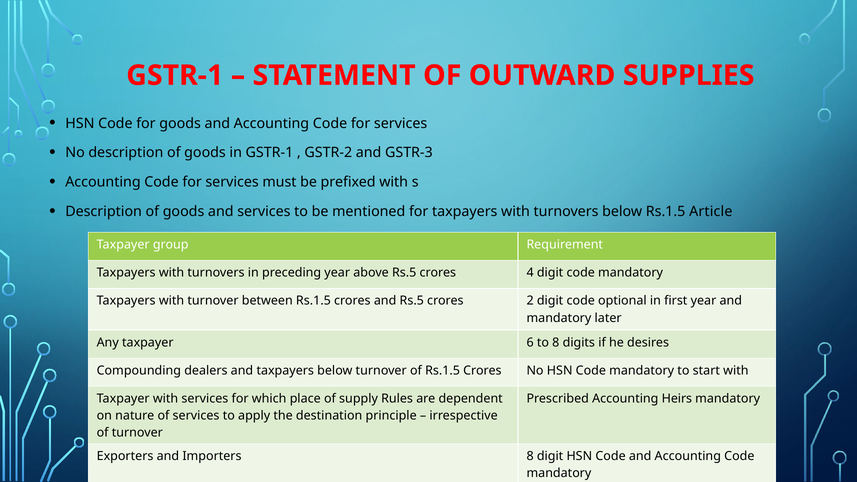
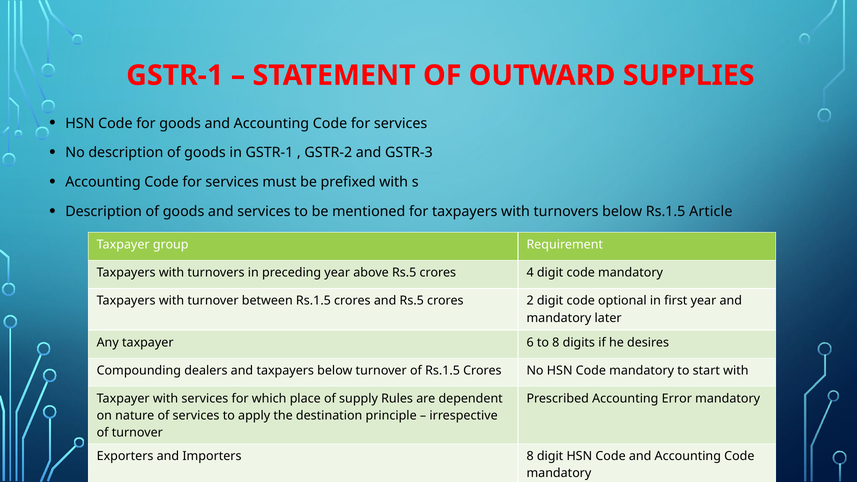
Heirs: Heirs -> Error
